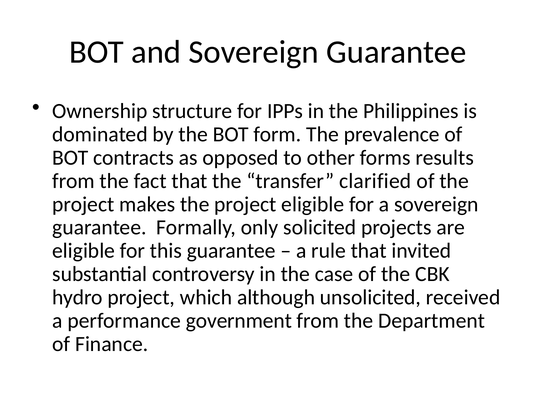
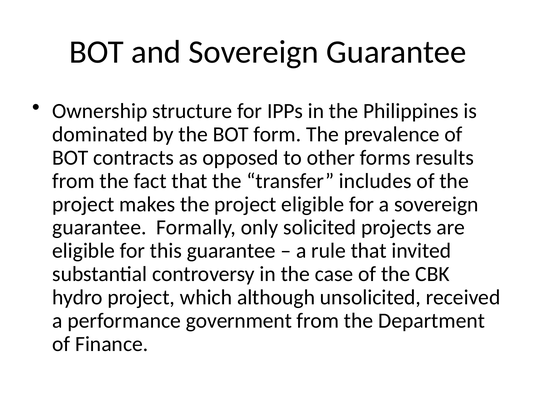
clarified: clarified -> includes
